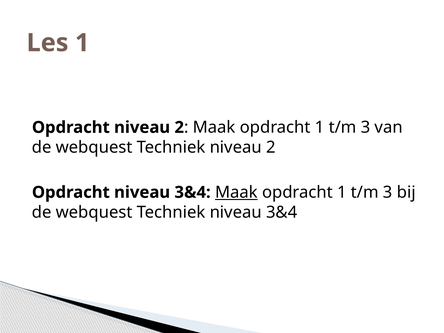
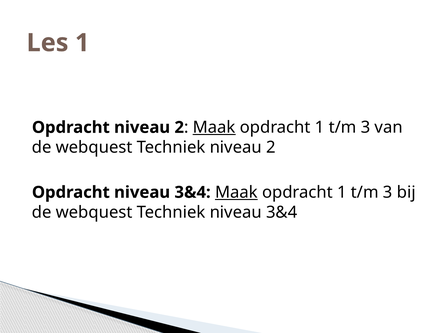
Maak at (214, 127) underline: none -> present
